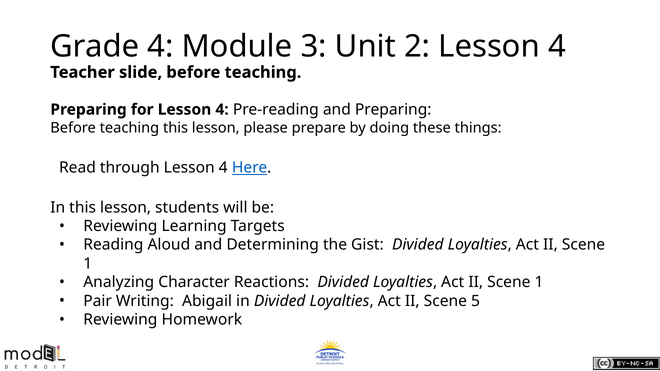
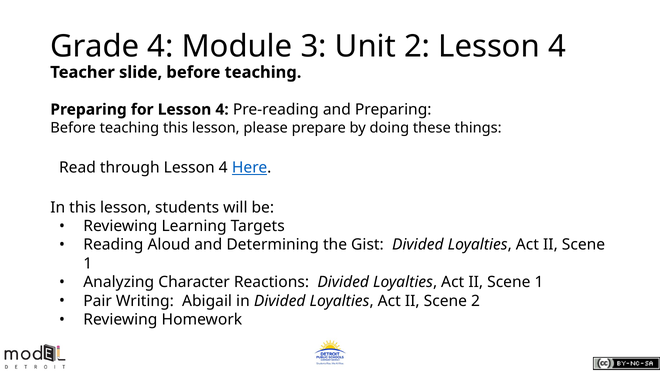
Scene 5: 5 -> 2
